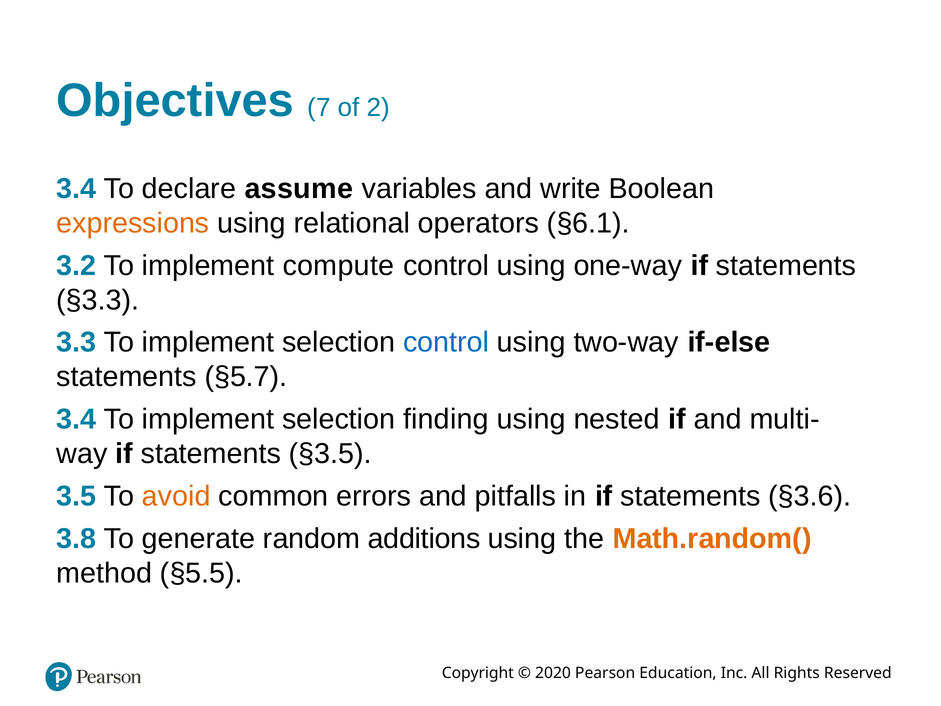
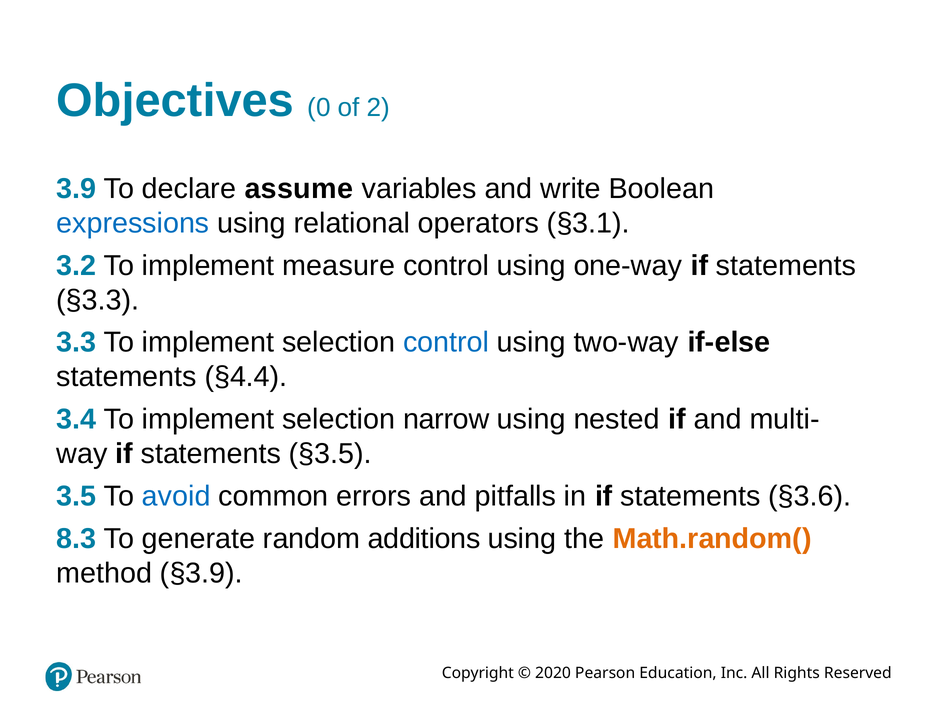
7: 7 -> 0
3.4 at (76, 189): 3.4 -> 3.9
expressions colour: orange -> blue
§6.1: §6.1 -> §3.1
compute: compute -> measure
§5.7: §5.7 -> §4.4
finding: finding -> narrow
avoid colour: orange -> blue
3.8: 3.8 -> 8.3
§5.5: §5.5 -> §3.9
